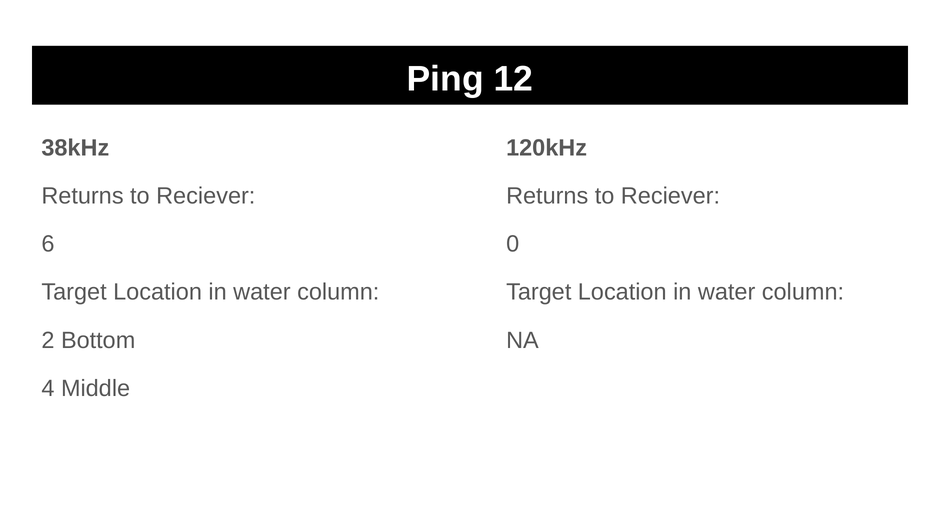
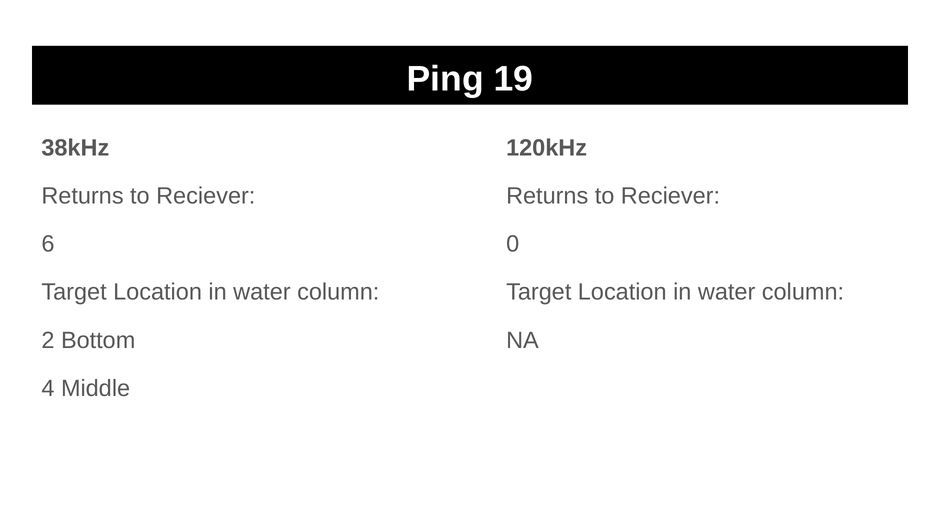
12: 12 -> 19
